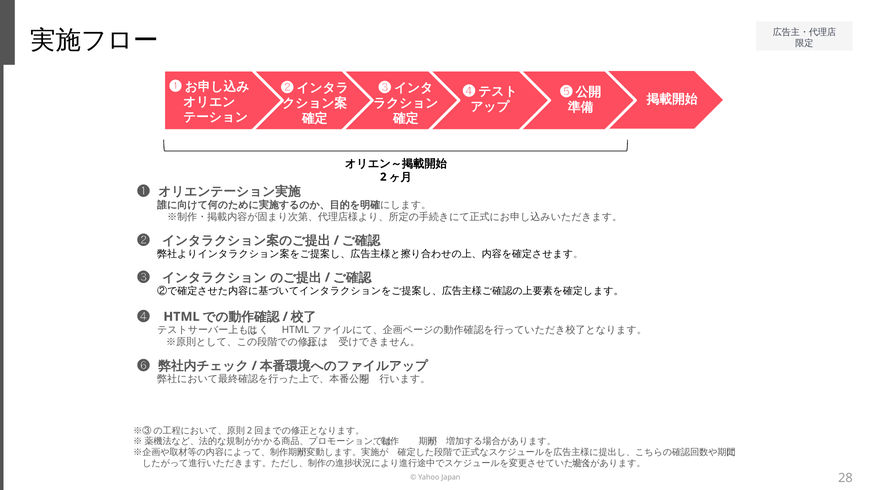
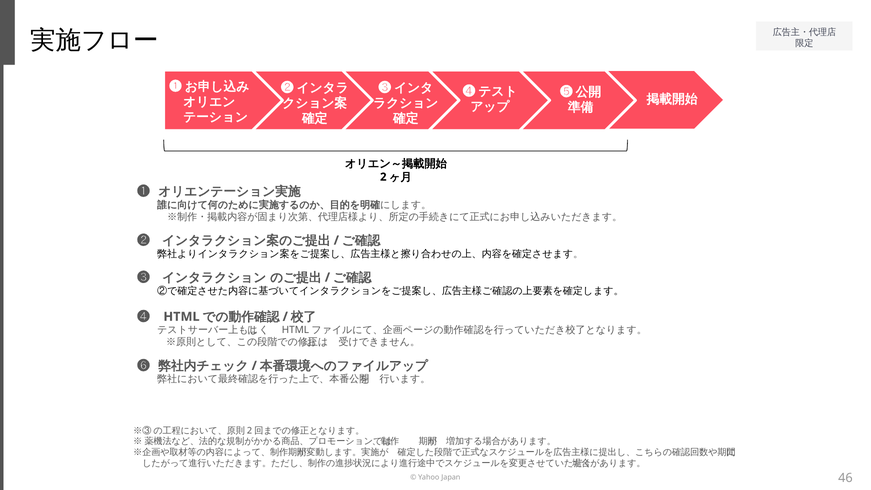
28: 28 -> 46
